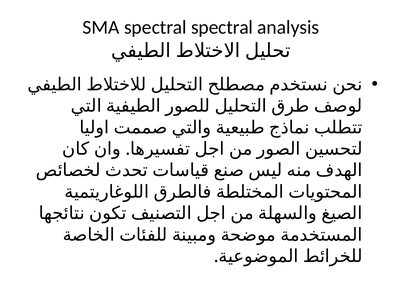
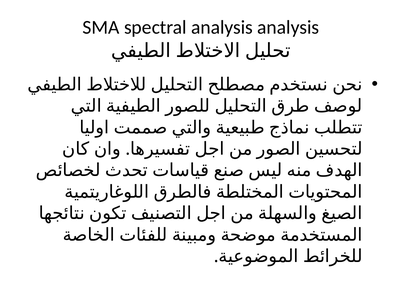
spectral spectral: spectral -> analysis
